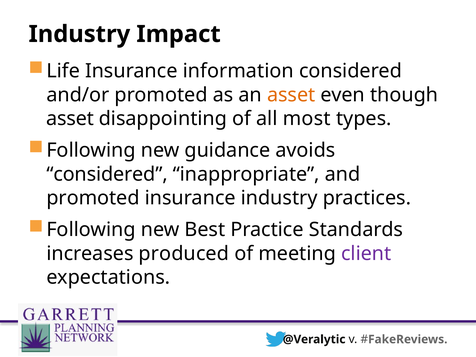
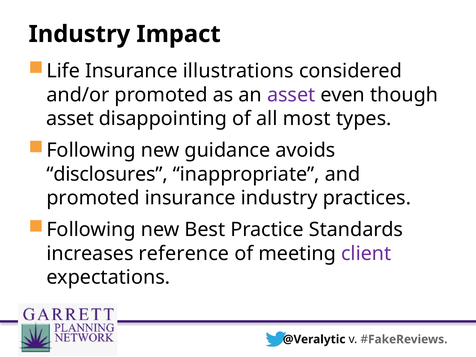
information: information -> illustrations
asset at (291, 95) colour: orange -> purple
considered at (107, 174): considered -> disclosures
produced: produced -> reference
